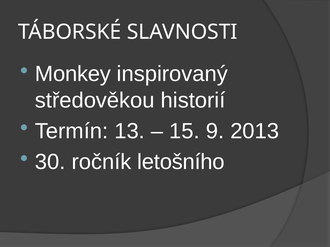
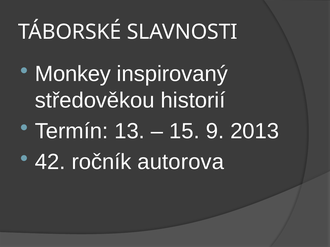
30: 30 -> 42
letošního: letošního -> autorova
